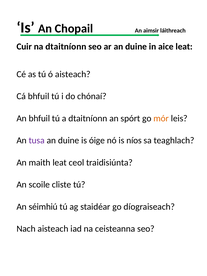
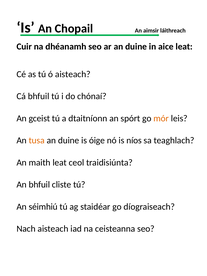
na dtaitníonn: dtaitníonn -> dhéanamh
An bhfuil: bhfuil -> gceist
tusa colour: purple -> orange
An scoile: scoile -> bhfuil
